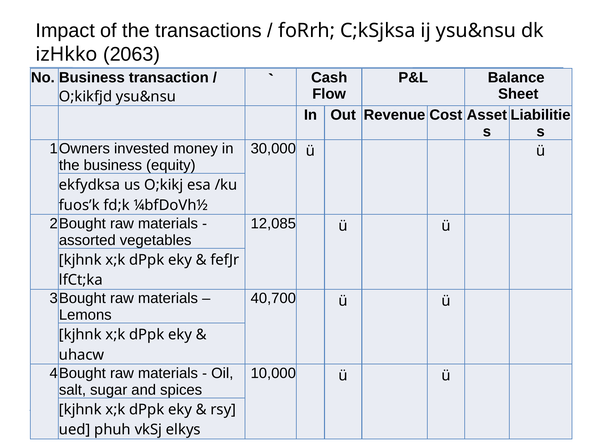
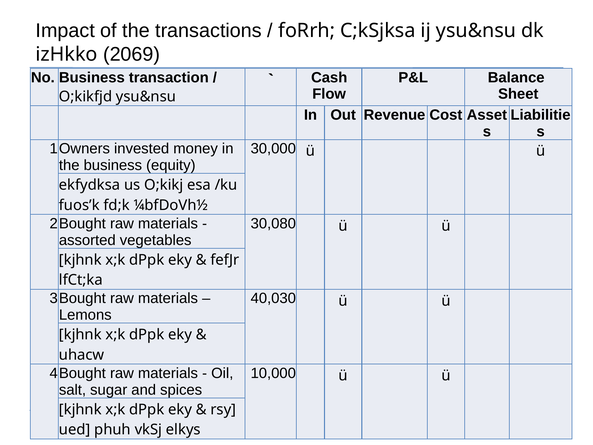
2063: 2063 -> 2069
12,085: 12,085 -> 30,080
40,700: 40,700 -> 40,030
